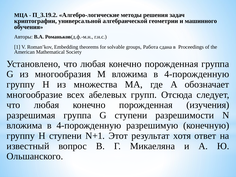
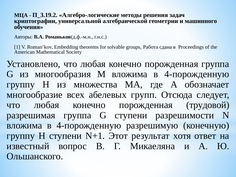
изучения: изучения -> трудовой
